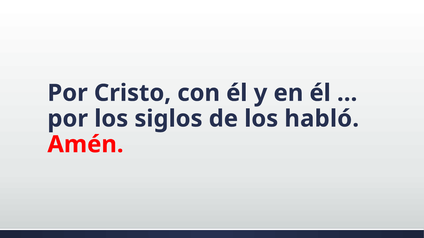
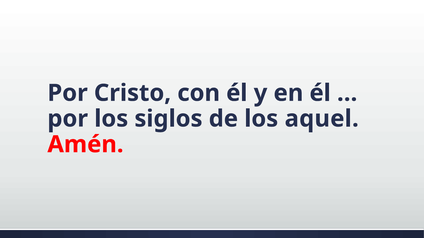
habló: habló -> aquel
